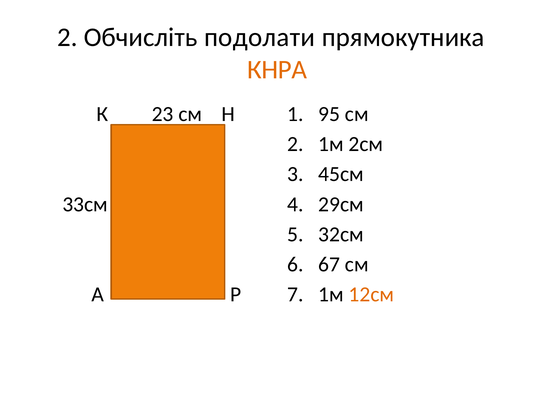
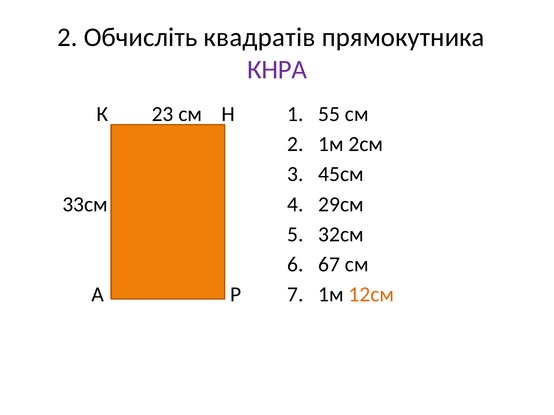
подолати: подолати -> квадратів
КНРА colour: orange -> purple
95: 95 -> 55
